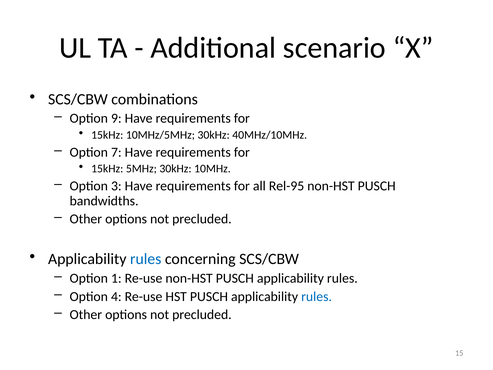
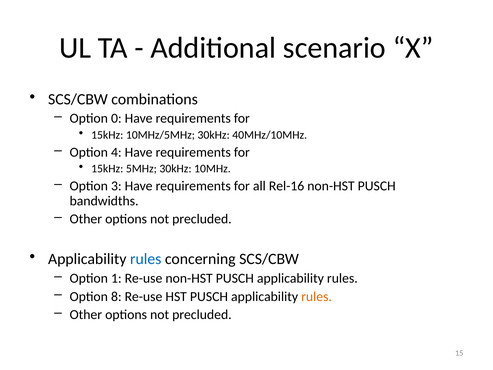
9: 9 -> 0
7: 7 -> 4
Rel-95: Rel-95 -> Rel-16
4: 4 -> 8
rules at (317, 296) colour: blue -> orange
